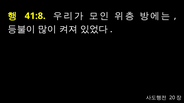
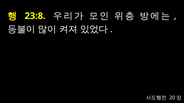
41:8: 41:8 -> 23:8
